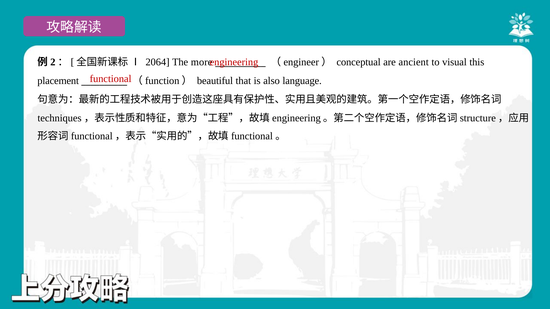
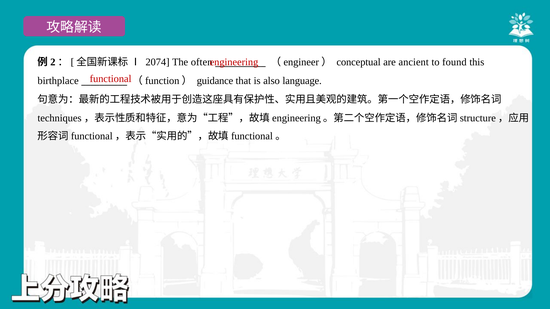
2064: 2064 -> 2074
more: more -> often
visual: visual -> found
placement: placement -> birthplace
beautiful: beautiful -> guidance
